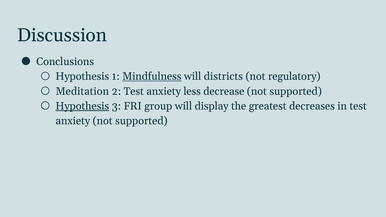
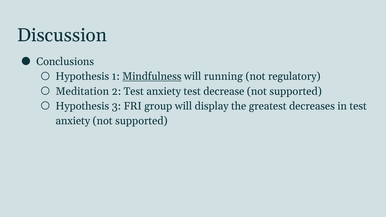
districts: districts -> running
anxiety less: less -> test
Hypothesis at (82, 106) underline: present -> none
